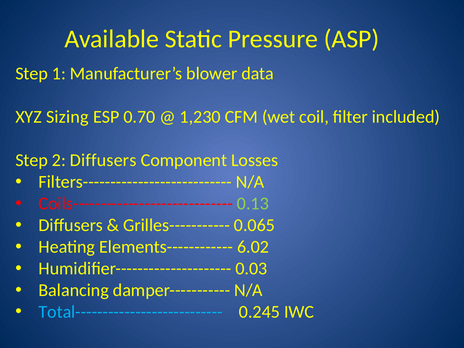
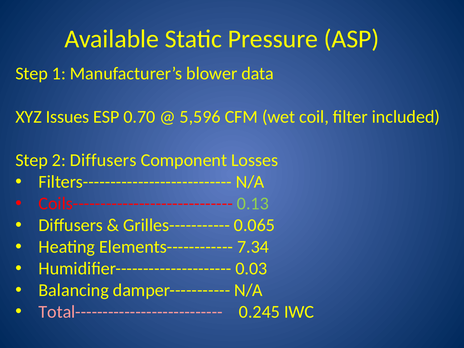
Sizing: Sizing -> Issues
1,230: 1,230 -> 5,596
6.02: 6.02 -> 7.34
Total--------------------------- colour: light blue -> pink
